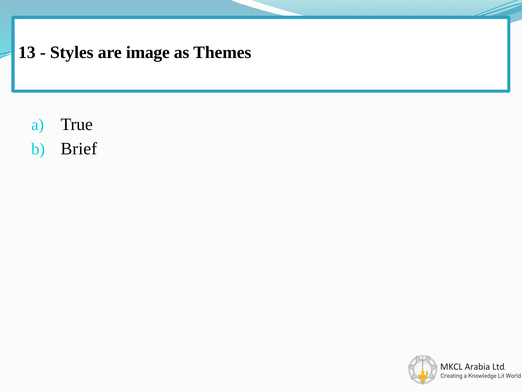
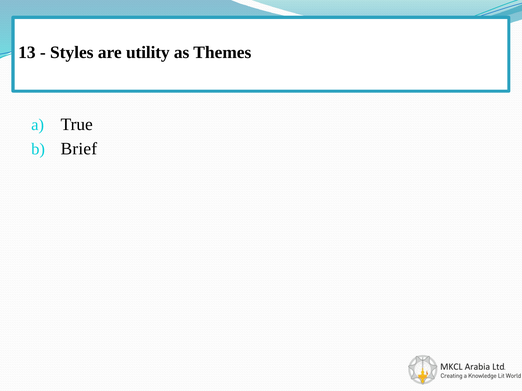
image: image -> utility
